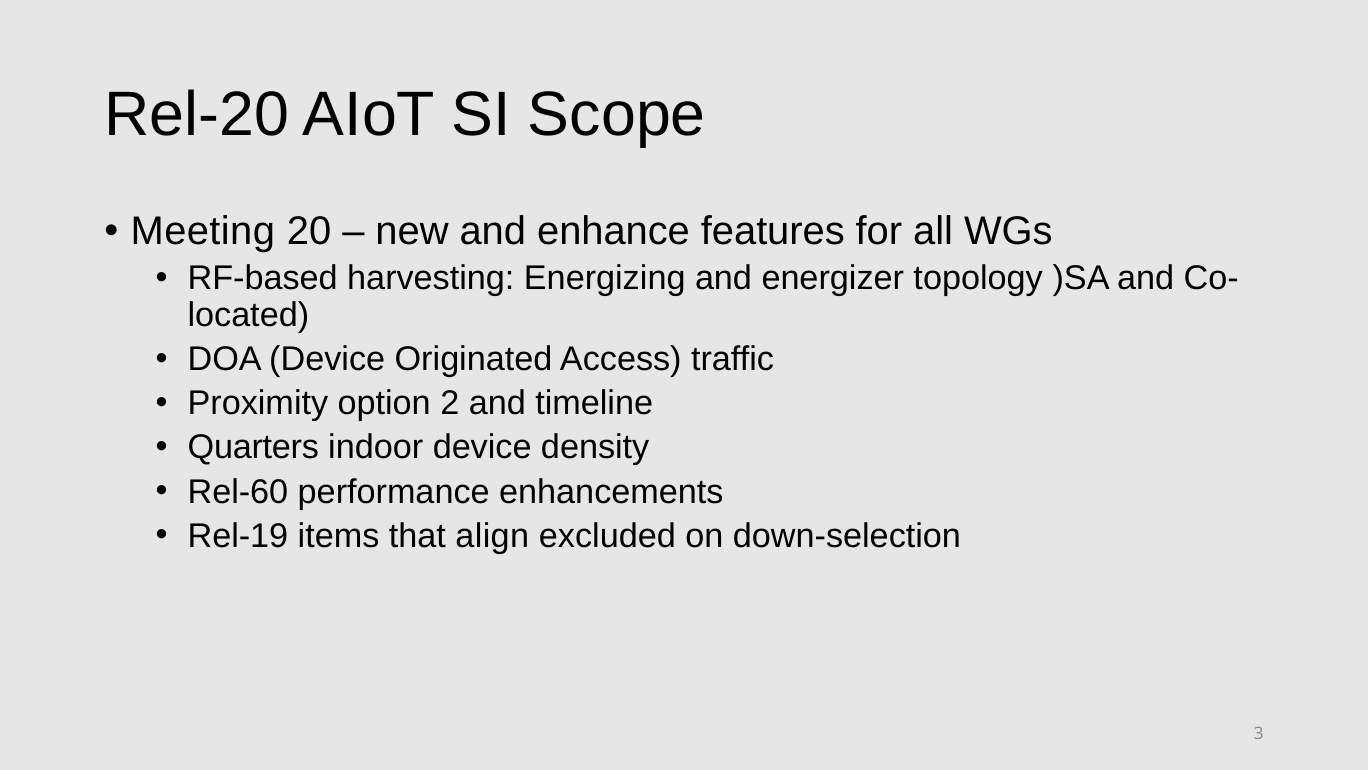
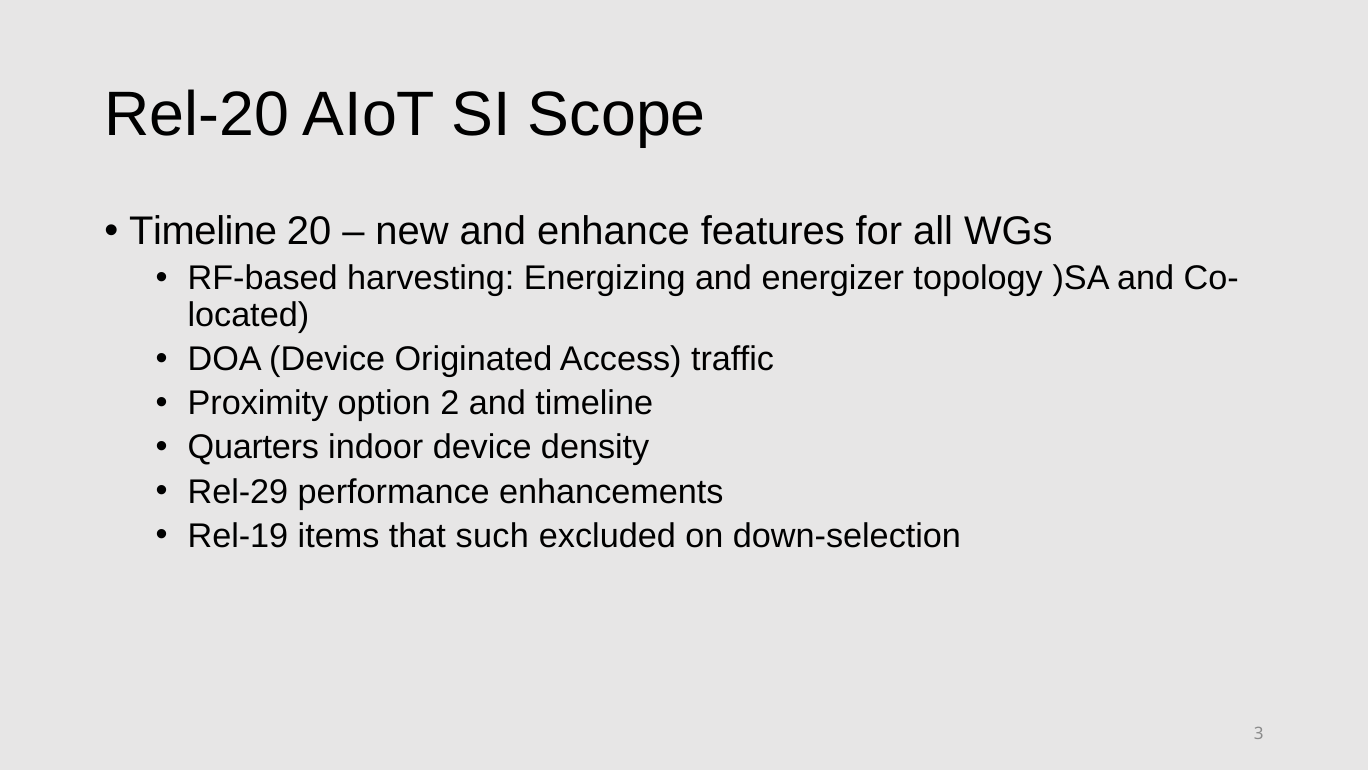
Meeting at (203, 231): Meeting -> Timeline
Rel-60: Rel-60 -> Rel-29
align: align -> such
